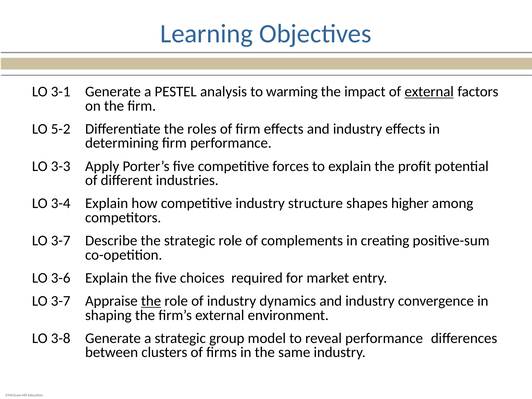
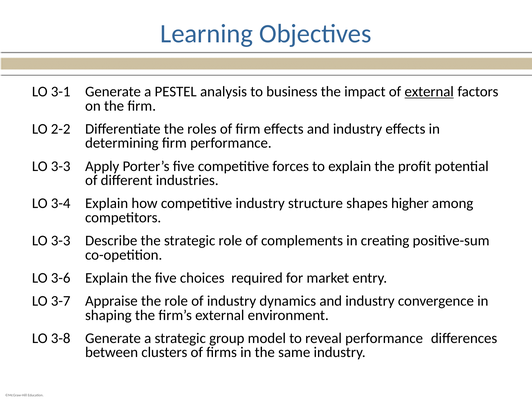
warming: warming -> business
5-2: 5-2 -> 2-2
3-7 at (61, 241): 3-7 -> 3-3
the at (151, 301) underline: present -> none
